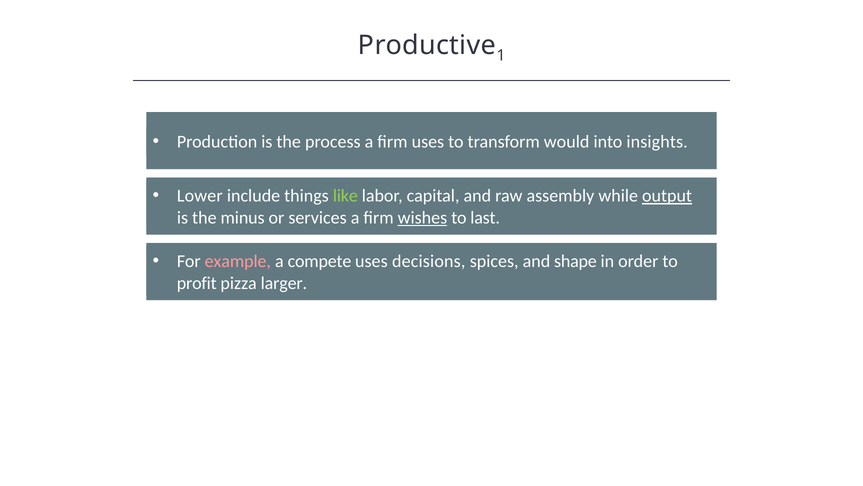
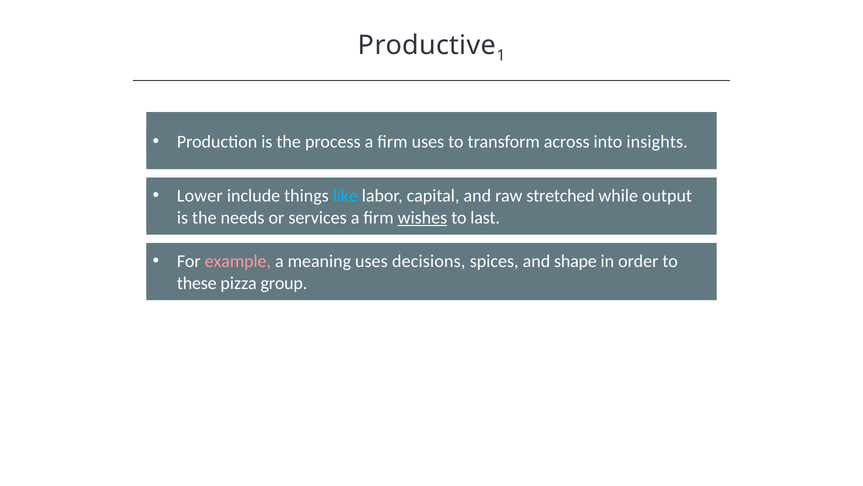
would: would -> across
like colour: light green -> light blue
assembly: assembly -> stretched
output underline: present -> none
minus: minus -> needs
compete: compete -> meaning
profit: profit -> these
larger: larger -> group
